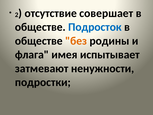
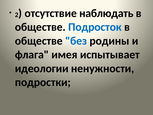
совершает: совершает -> наблюдать
без colour: orange -> blue
затмевают: затмевают -> идеологии
